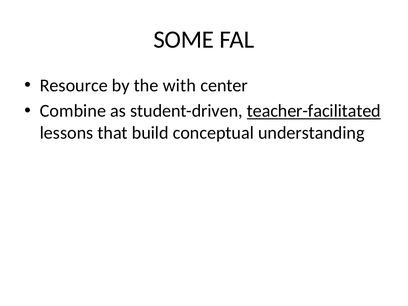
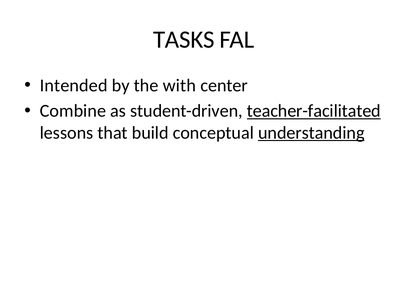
SOME: SOME -> TASKS
Resource: Resource -> Intended
understanding underline: none -> present
